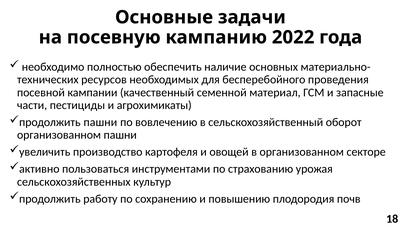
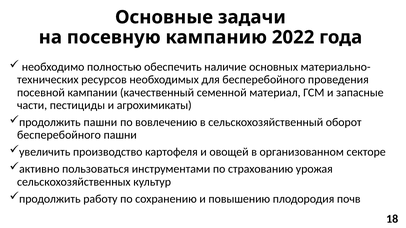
организованном at (59, 135): организованном -> бесперебойного
